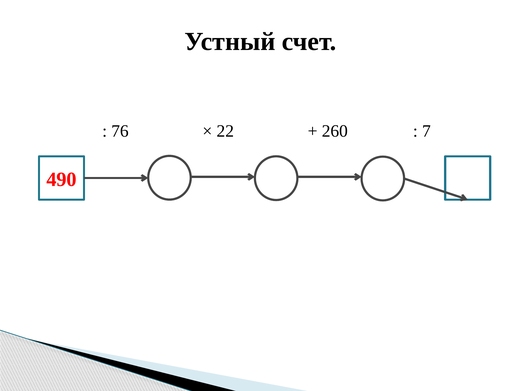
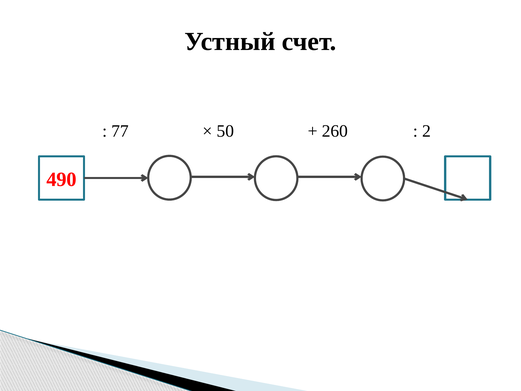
76: 76 -> 77
22: 22 -> 50
7: 7 -> 2
